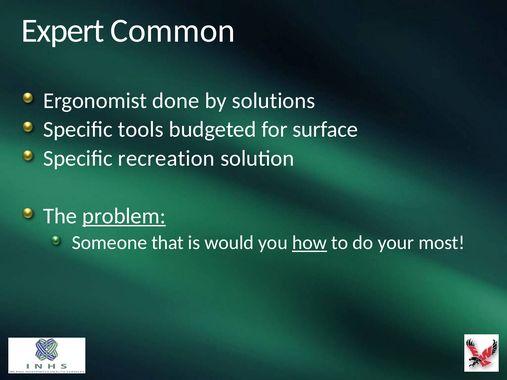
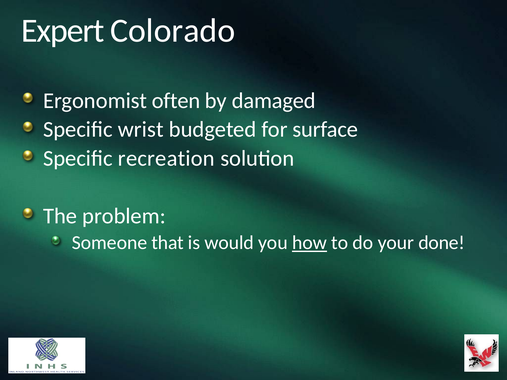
Common: Common -> Colorado
done: done -> often
solutions: solutions -> damaged
tools: tools -> wrist
problem underline: present -> none
most: most -> done
